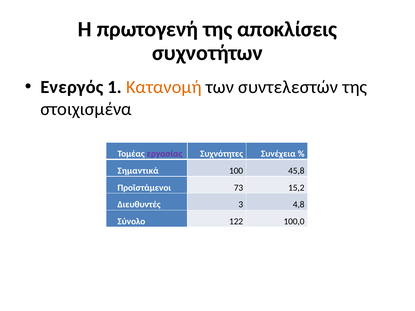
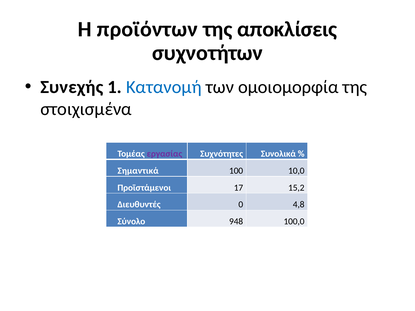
πρωτογενή: πρωτογενή -> προϊόντων
Ενεργός: Ενεργός -> Συνεχής
Κατανομή colour: orange -> blue
συντελεστών: συντελεστών -> ομοιομορφία
Συνέχεια: Συνέχεια -> Συνολικά
45,8: 45,8 -> 10,0
73: 73 -> 17
3: 3 -> 0
122: 122 -> 948
